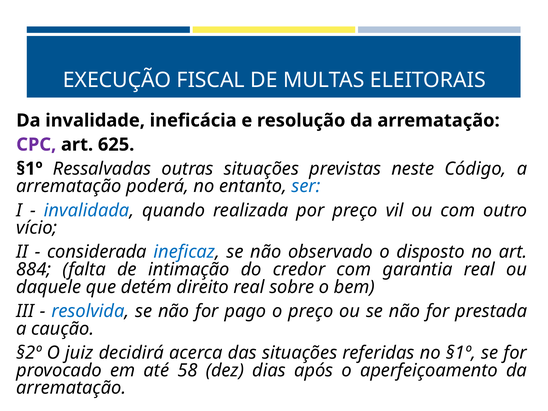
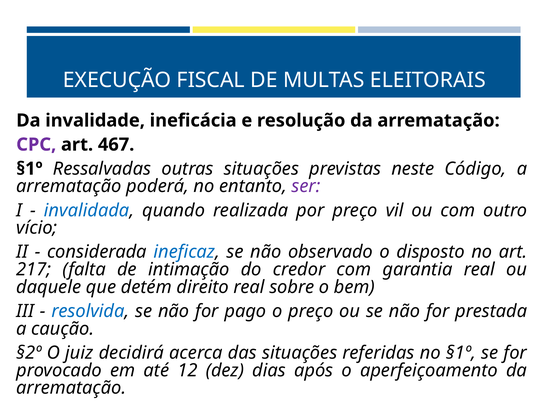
625: 625 -> 467
ser colour: blue -> purple
884: 884 -> 217
58: 58 -> 12
